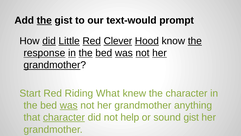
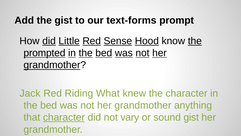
the at (44, 20) underline: present -> none
text-would: text-would -> text-forms
Clever: Clever -> Sense
response: response -> prompted
Start: Start -> Jack
was at (69, 105) underline: present -> none
help: help -> vary
